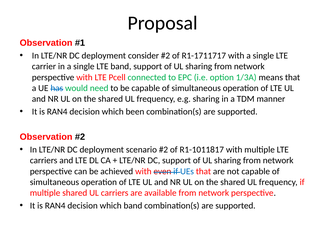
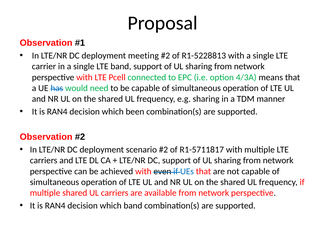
consider: consider -> meeting
R1-1711717: R1-1711717 -> R1-5228813
1/3A: 1/3A -> 4/3A
R1-1011817: R1-1011817 -> R1-5711817
even colour: red -> black
